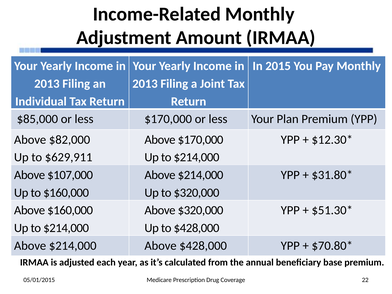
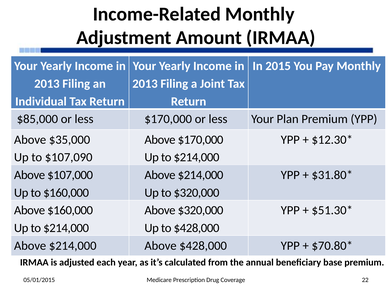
$82,000: $82,000 -> $35,000
$629,911: $629,911 -> $107,090
